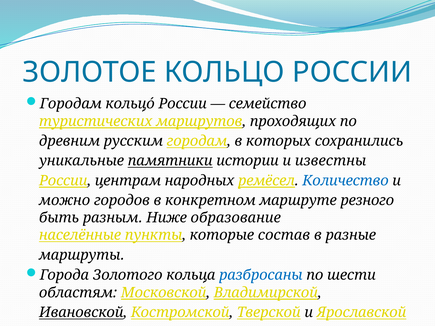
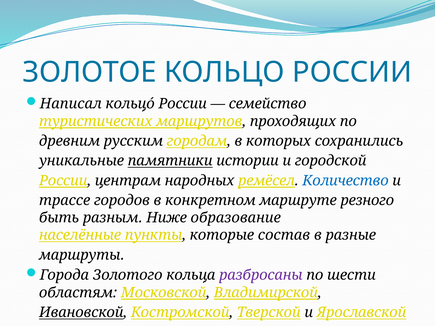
Городам at (71, 104): Городам -> Написал
известны: известны -> городской
можно: можно -> трассе
разбросаны colour: blue -> purple
